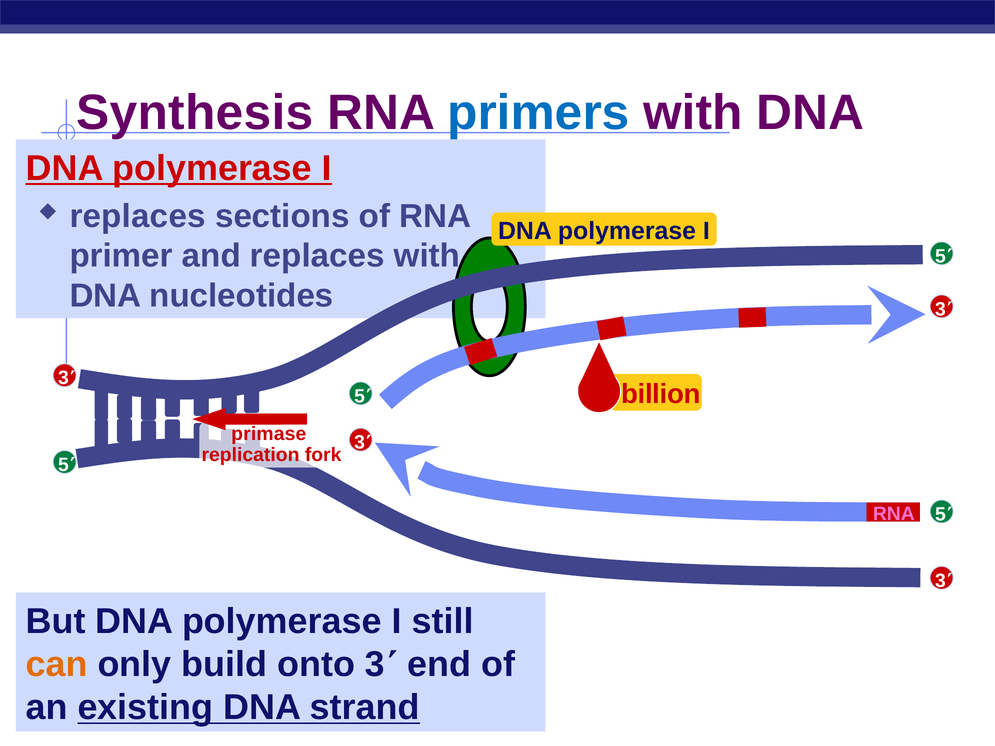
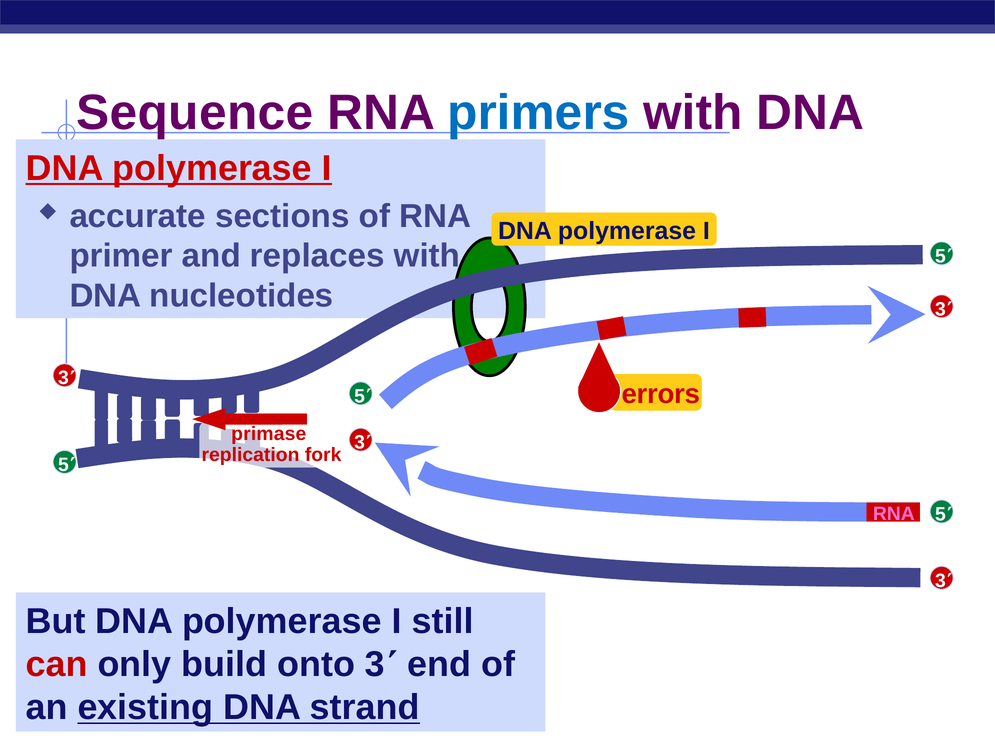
Synthesis: Synthesis -> Sequence
replaces at (138, 216): replaces -> accurate
billion: billion -> errors
can colour: orange -> red
